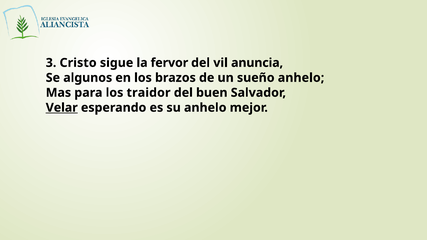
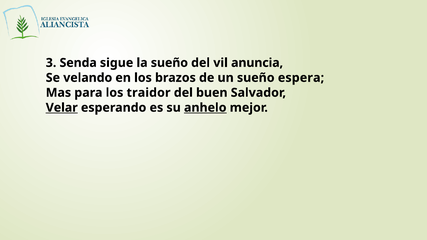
Cristo: Cristo -> Senda
la fervor: fervor -> sueño
algunos: algunos -> velando
sueño anhelo: anhelo -> espera
anhelo at (205, 108) underline: none -> present
